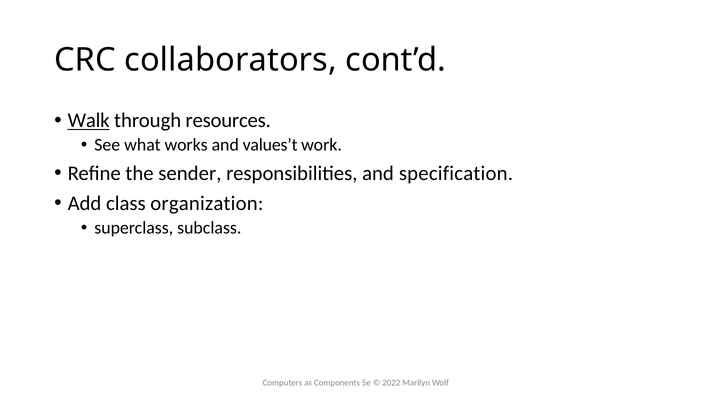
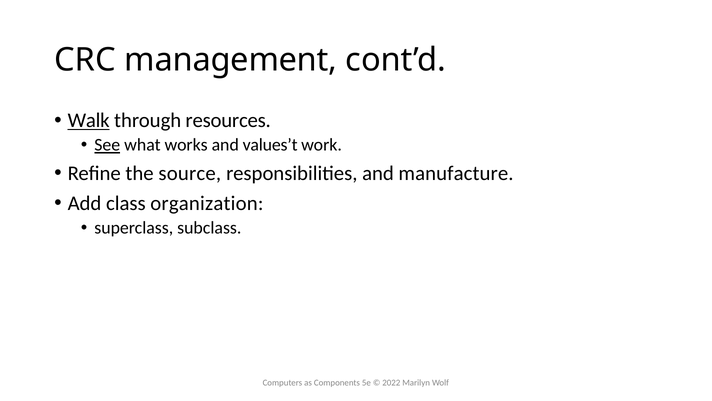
collaborators: collaborators -> management
See underline: none -> present
sender: sender -> source
specification: specification -> manufacture
